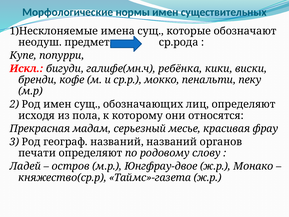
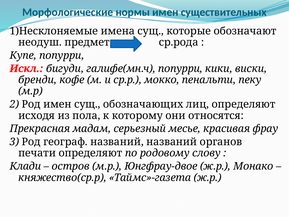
галифе(мн.ч ребёнка: ребёнка -> попурри
Ладей: Ладей -> Клади
